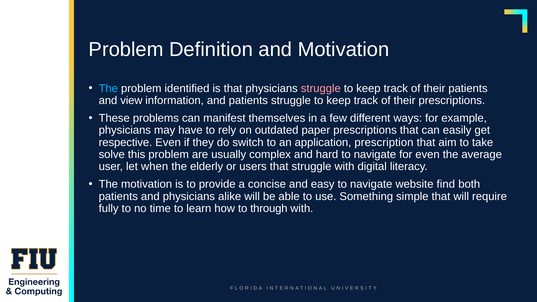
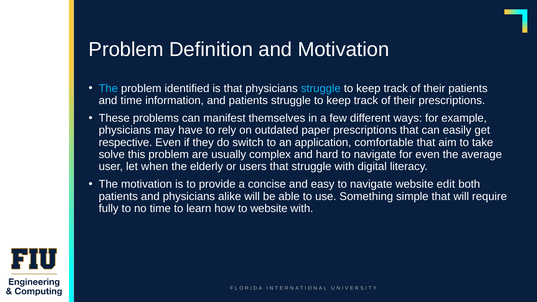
struggle at (321, 88) colour: pink -> light blue
and view: view -> time
prescription: prescription -> comfortable
find: find -> edit
to through: through -> website
